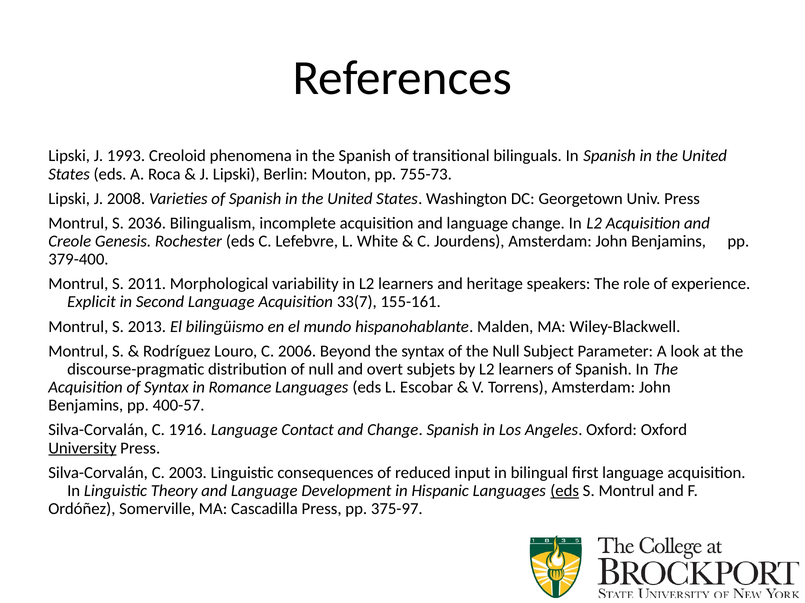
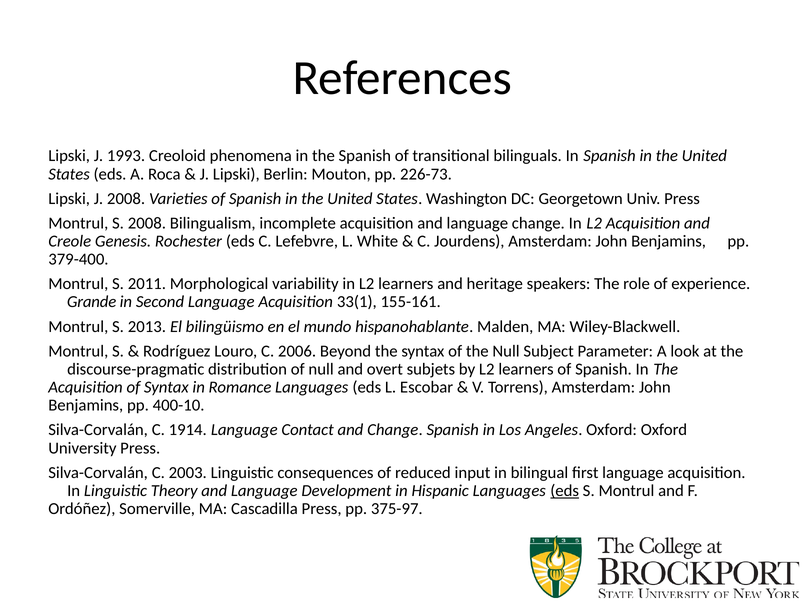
755-73: 755-73 -> 226-73
S 2036: 2036 -> 2008
Explicit: Explicit -> Grande
33(7: 33(7 -> 33(1
400-57: 400-57 -> 400-10
1916: 1916 -> 1914
University underline: present -> none
